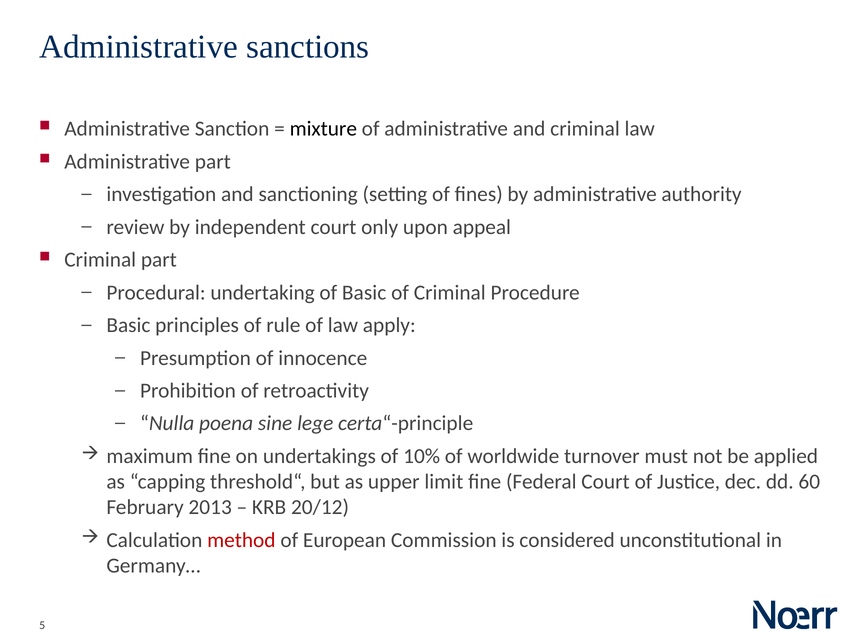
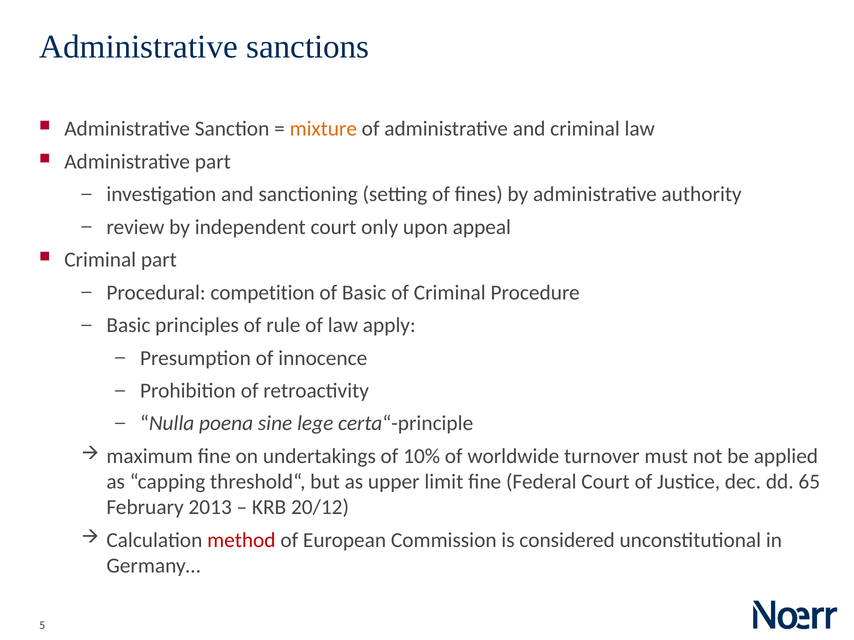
mixture colour: black -> orange
undertaking: undertaking -> competition
60: 60 -> 65
